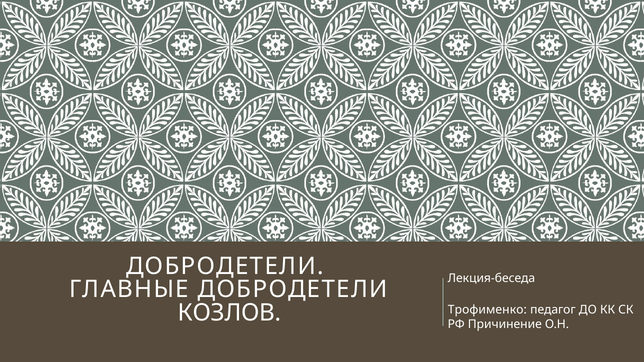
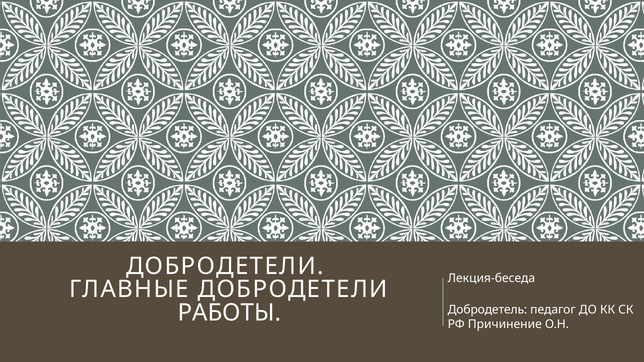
КОЗЛОВ: КОЗЛОВ -> РАБОТЫ
Трофименко: Трофименко -> Добродетель
